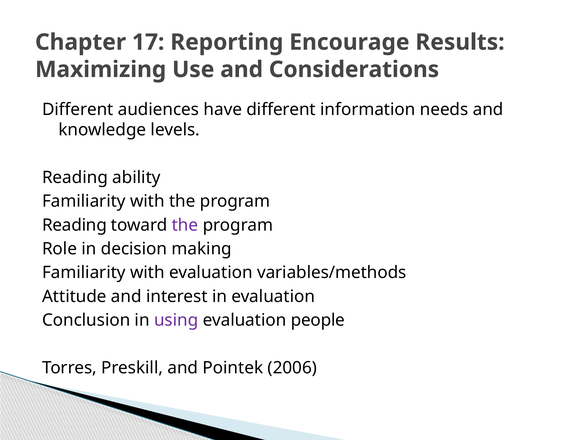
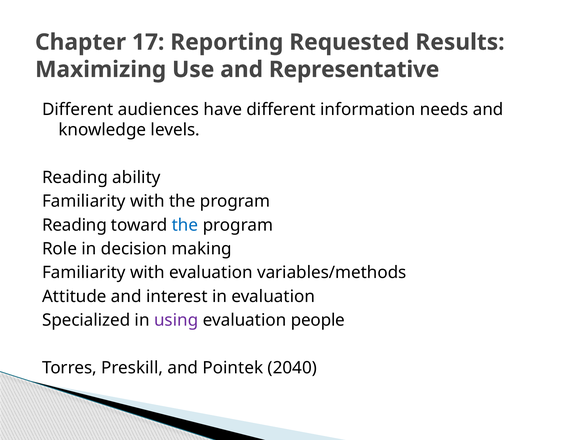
Encourage: Encourage -> Requested
Considerations: Considerations -> Representative
the at (185, 225) colour: purple -> blue
Conclusion: Conclusion -> Specialized
2006: 2006 -> 2040
